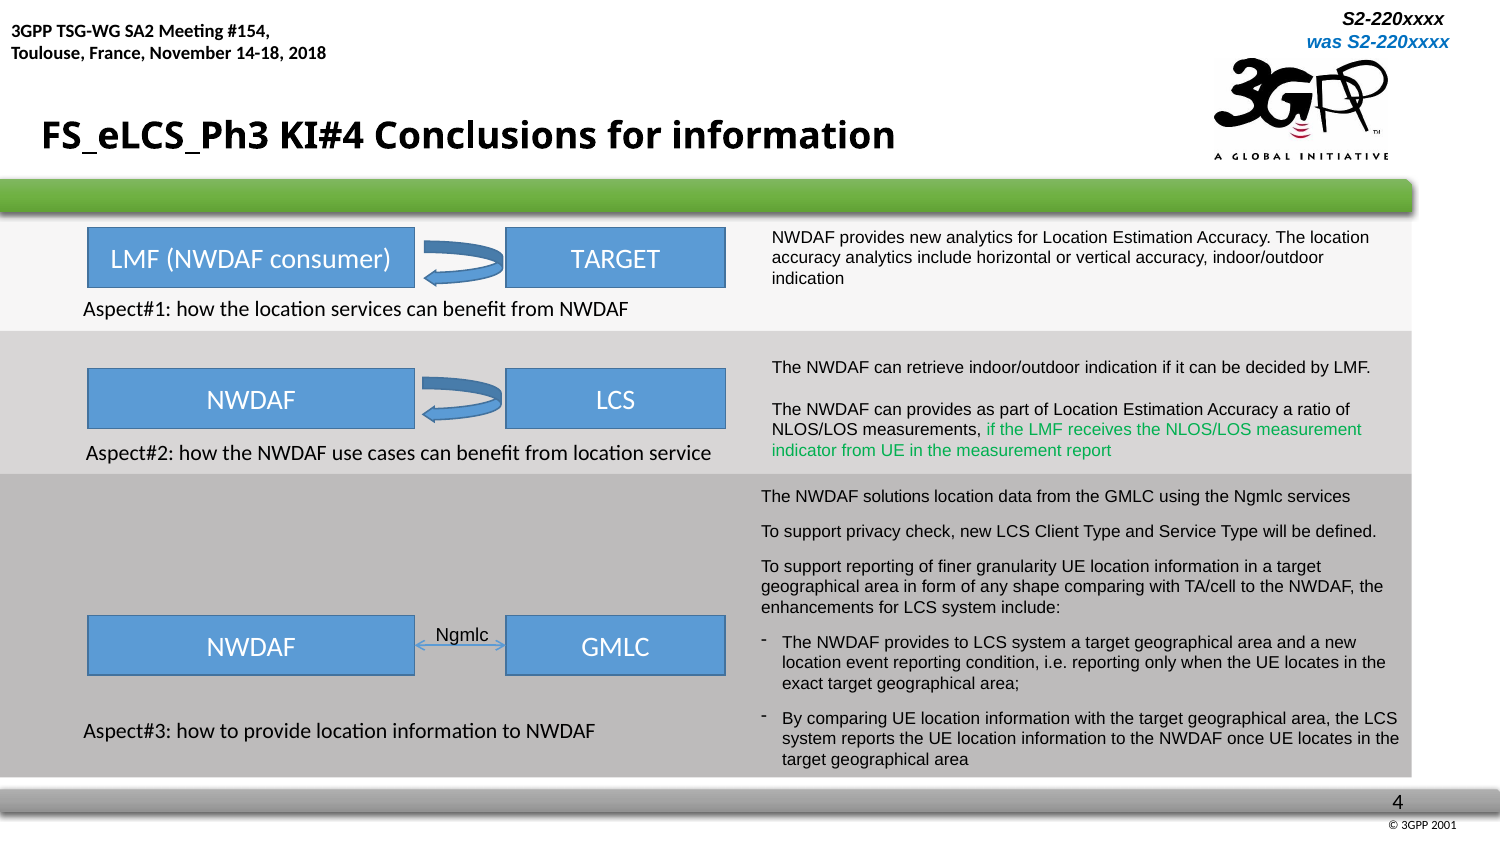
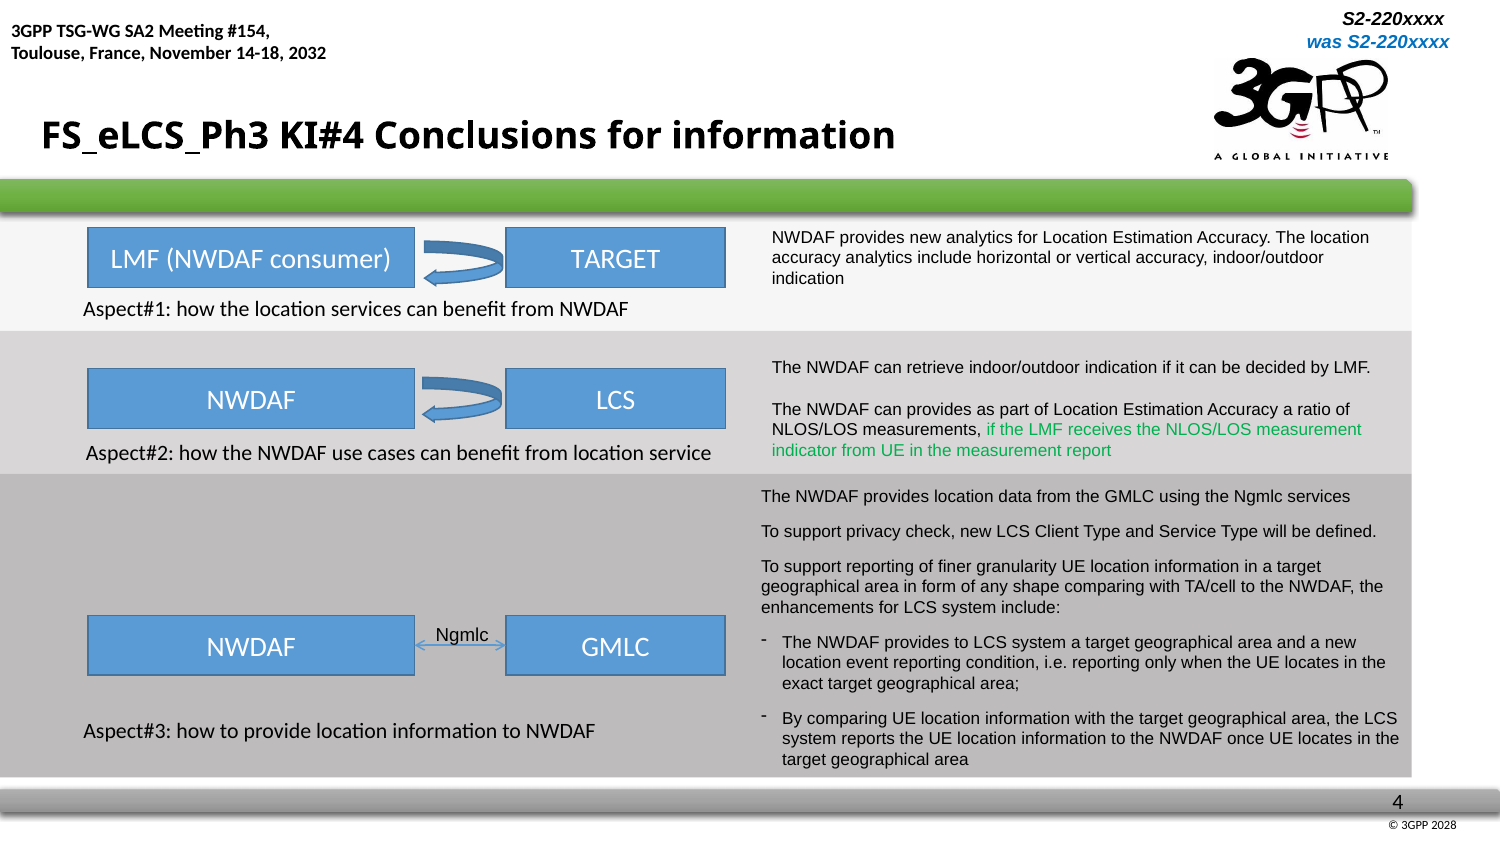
2018: 2018 -> 2032
solutions at (896, 497): solutions -> provides
2001: 2001 -> 2028
